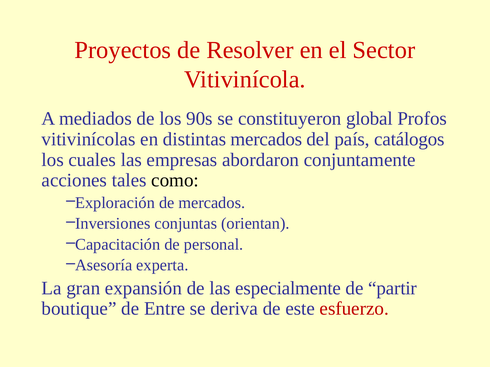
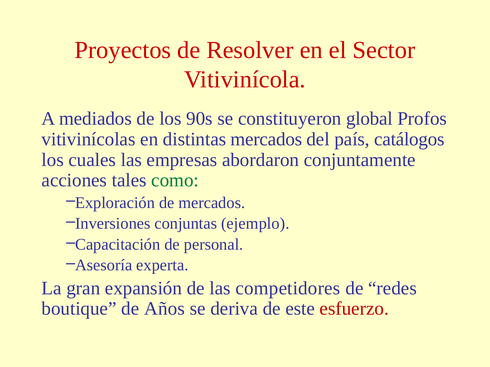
como colour: black -> green
orientan: orientan -> ejemplo
especialmente: especialmente -> competidores
partir: partir -> redes
Entre: Entre -> Años
